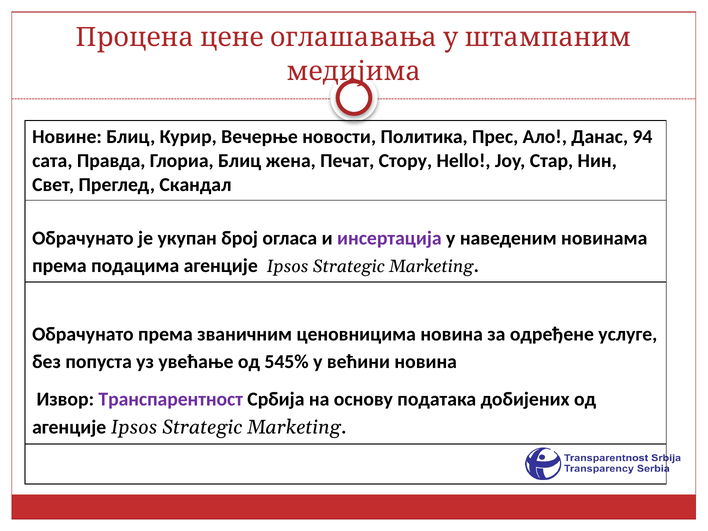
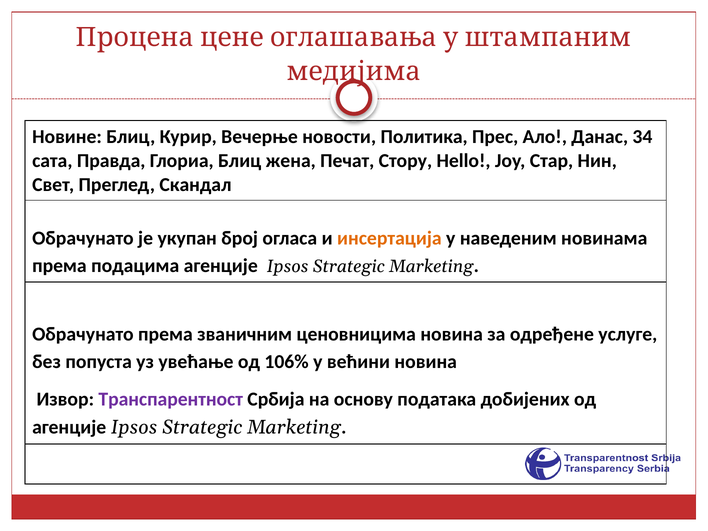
94: 94 -> 34
инсертација colour: purple -> orange
545%: 545% -> 106%
